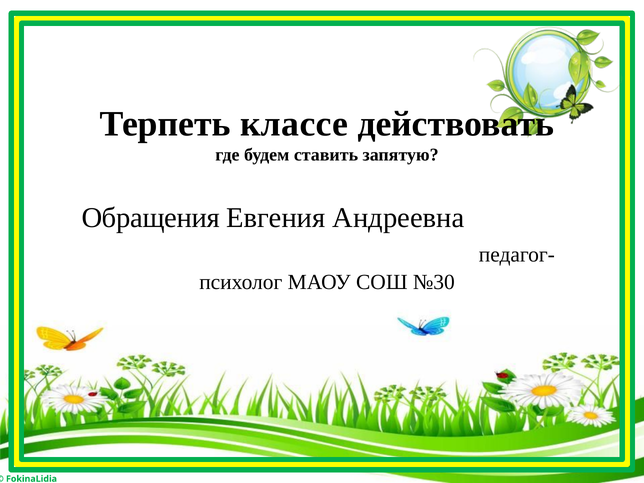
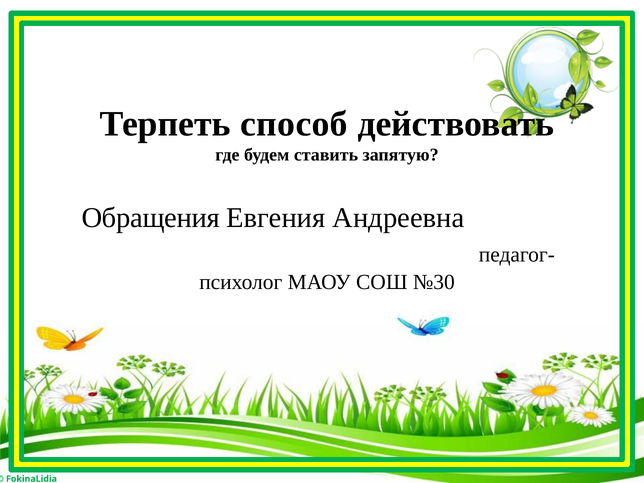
классе: классе -> способ
